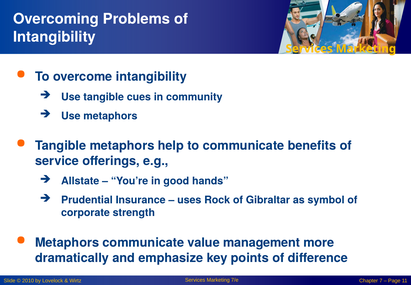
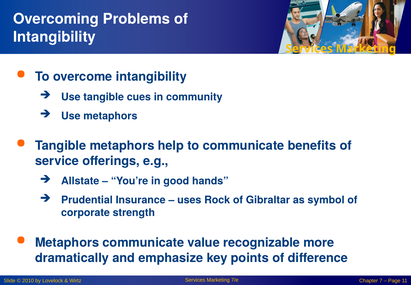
management: management -> recognizable
